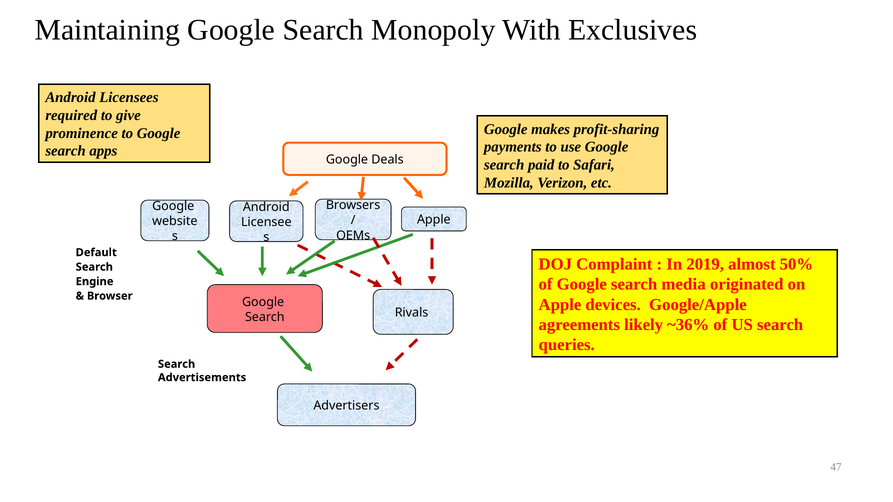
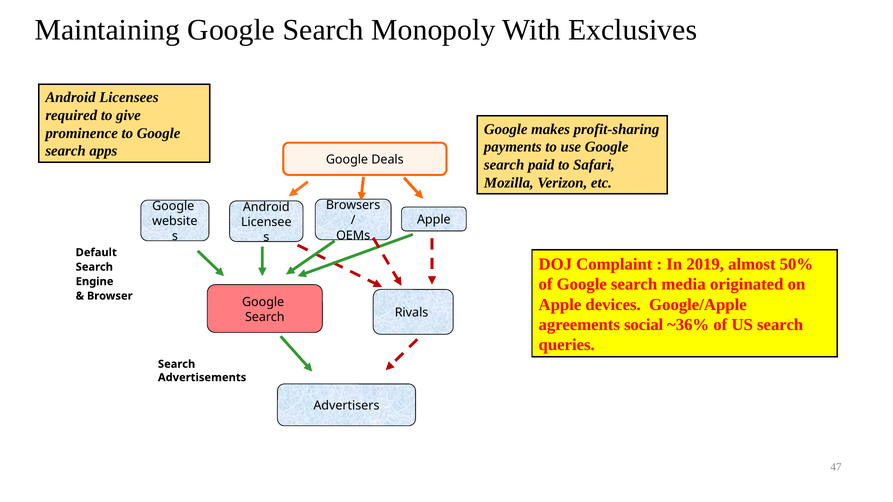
likely: likely -> social
